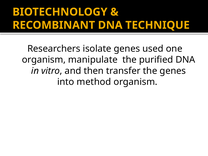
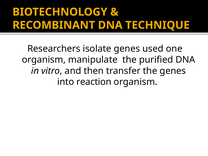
method: method -> reaction
